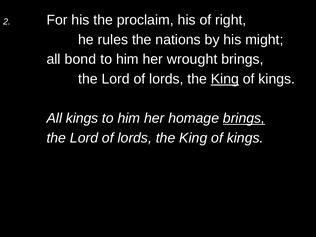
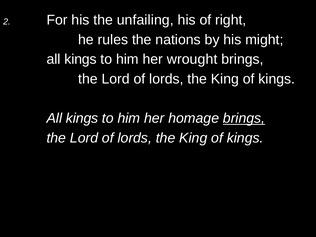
proclaim: proclaim -> unfailing
bond at (80, 59): bond -> kings
King at (225, 79) underline: present -> none
